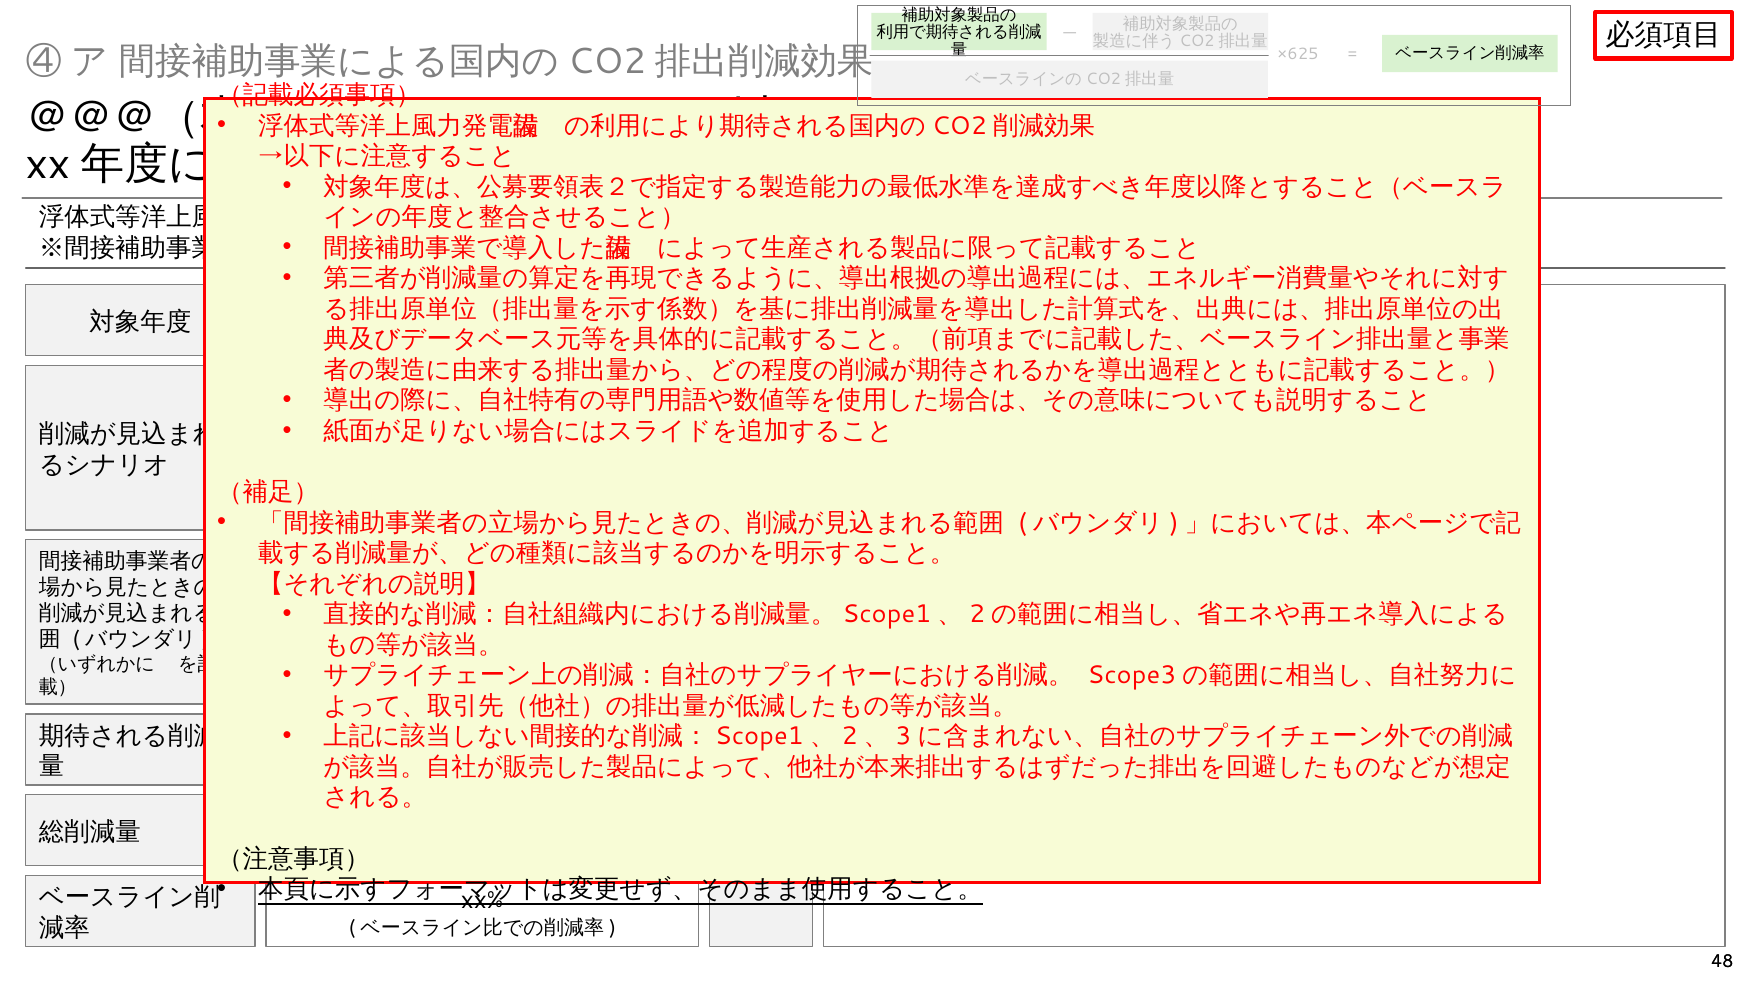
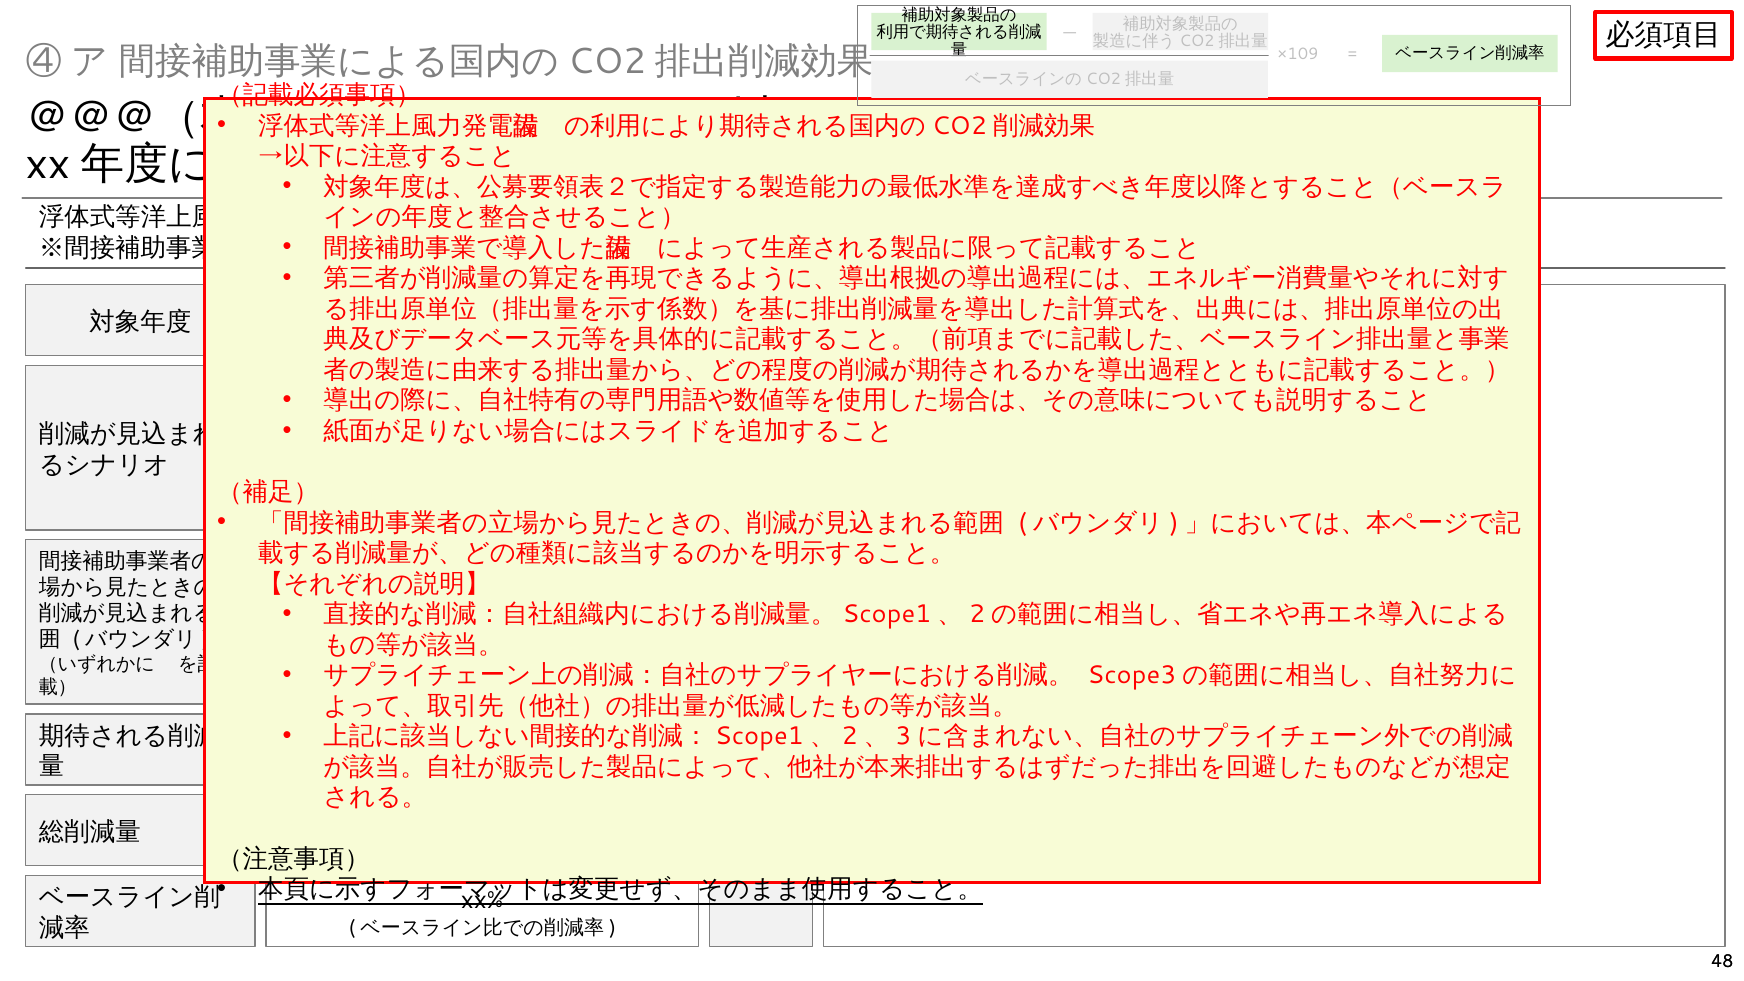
×625: ×625 -> ×109
